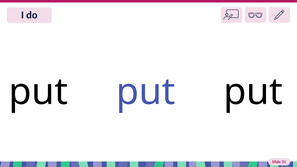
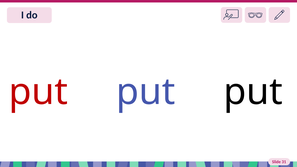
put at (38, 92) colour: black -> red
